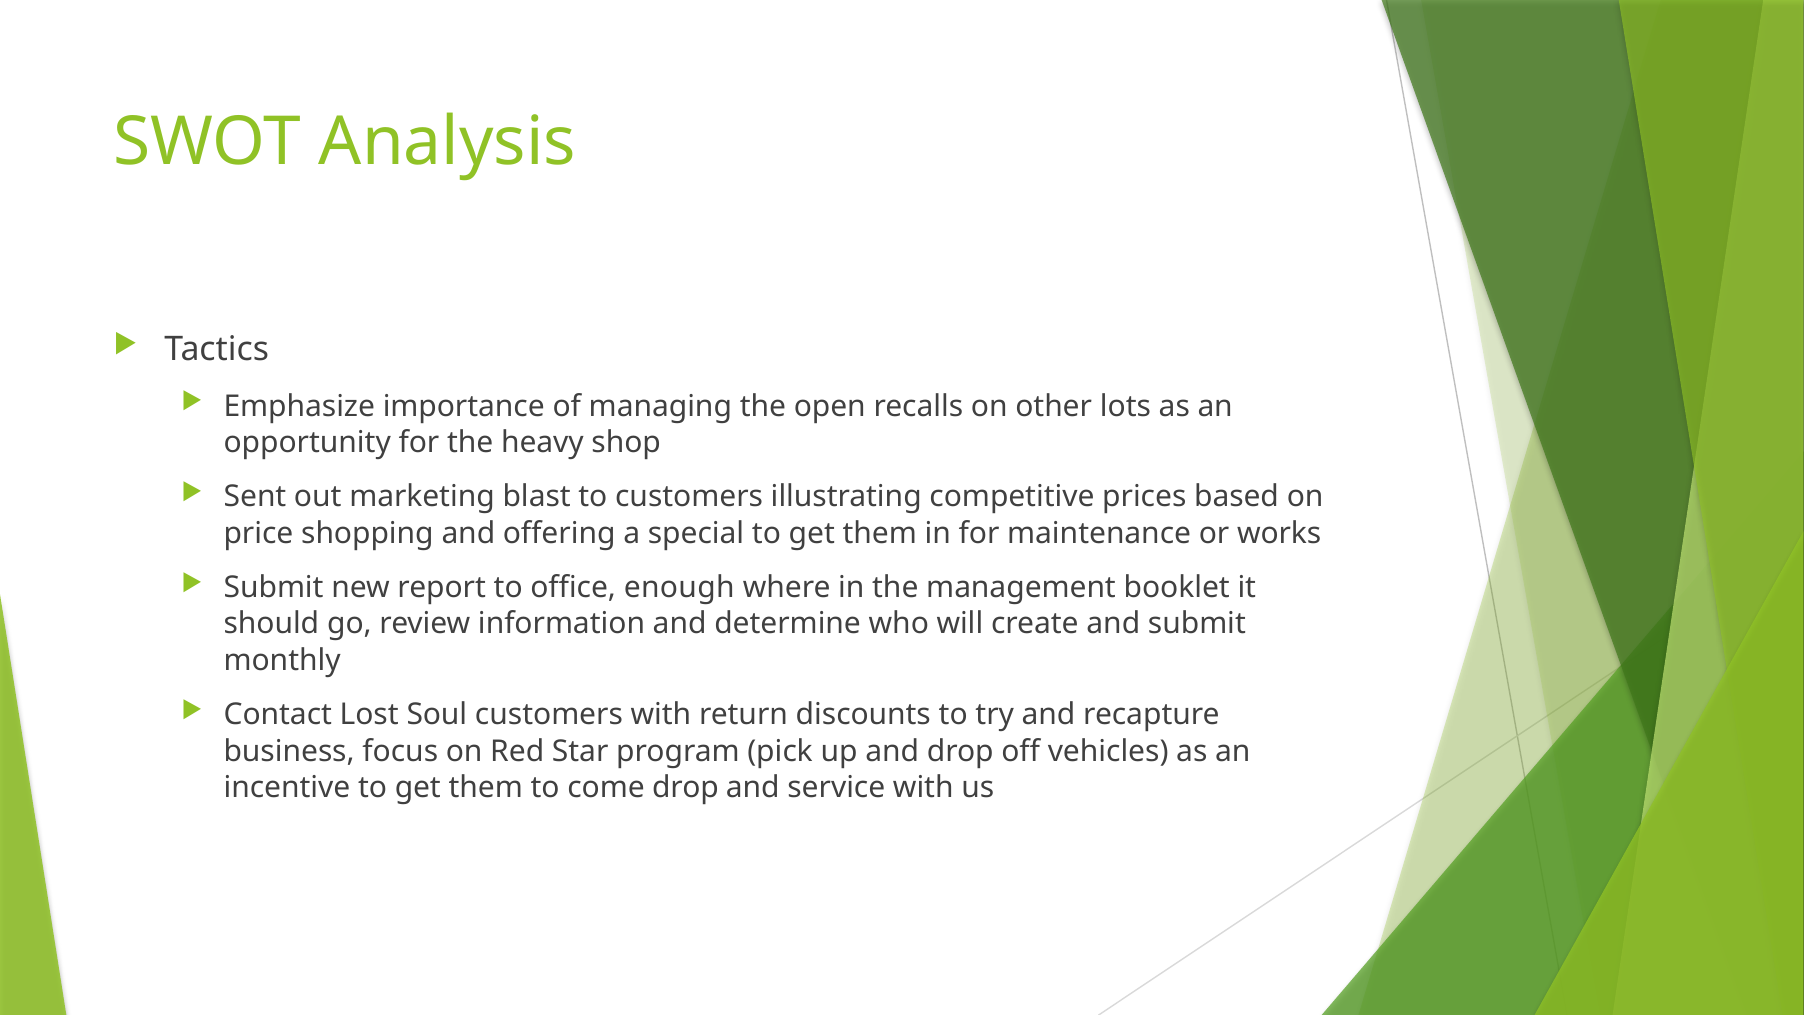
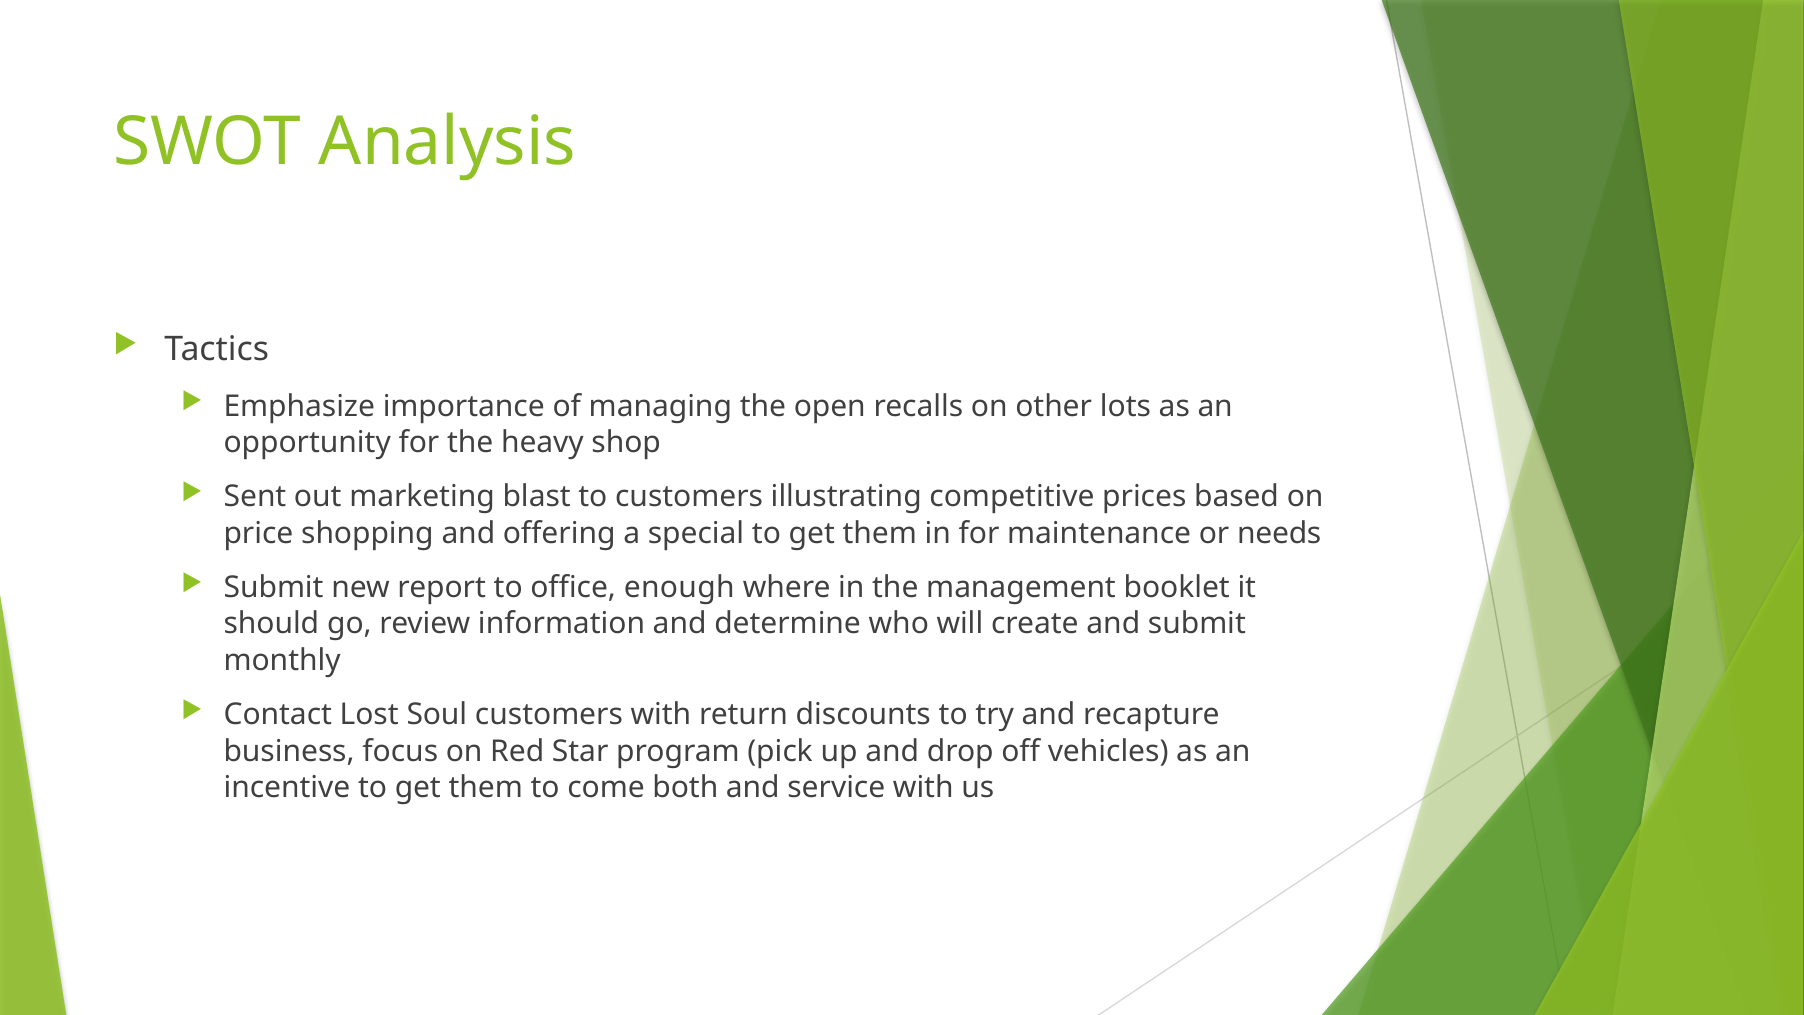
works: works -> needs
come drop: drop -> both
